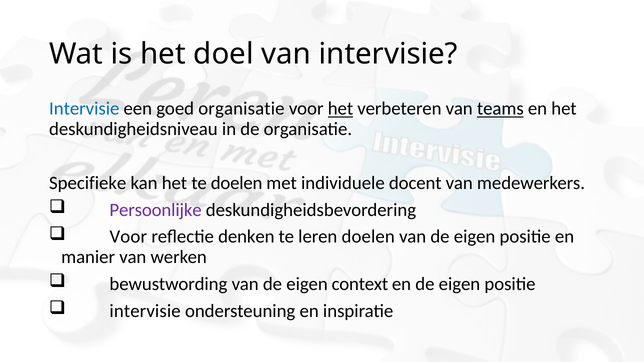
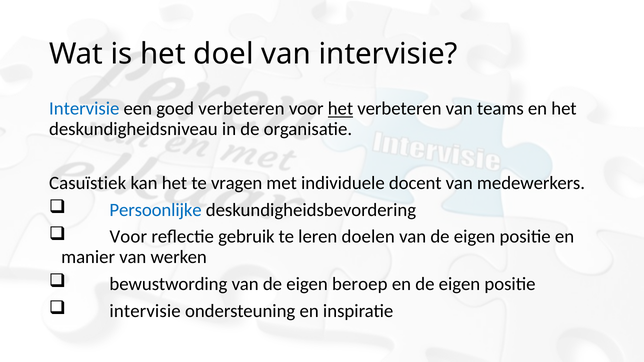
goed organisatie: organisatie -> verbeteren
teams underline: present -> none
Specifieke: Specifieke -> Casuïstiek
te doelen: doelen -> vragen
Persoonlijke colour: purple -> blue
denken: denken -> gebruik
context: context -> beroep
